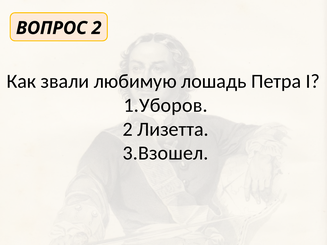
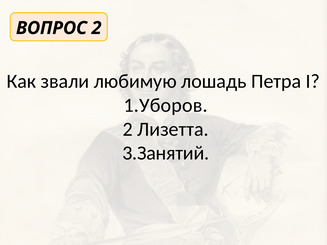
3.Взошел: 3.Взошел -> 3.Занятий
